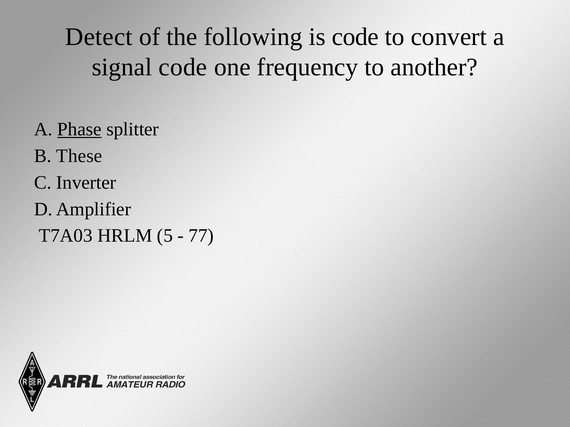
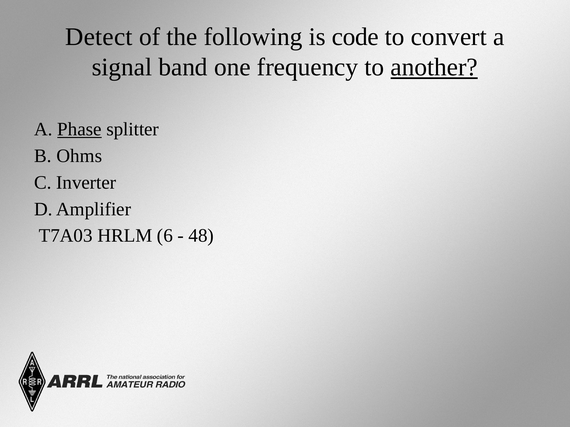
signal code: code -> band
another underline: none -> present
These: These -> Ohms
5: 5 -> 6
77: 77 -> 48
